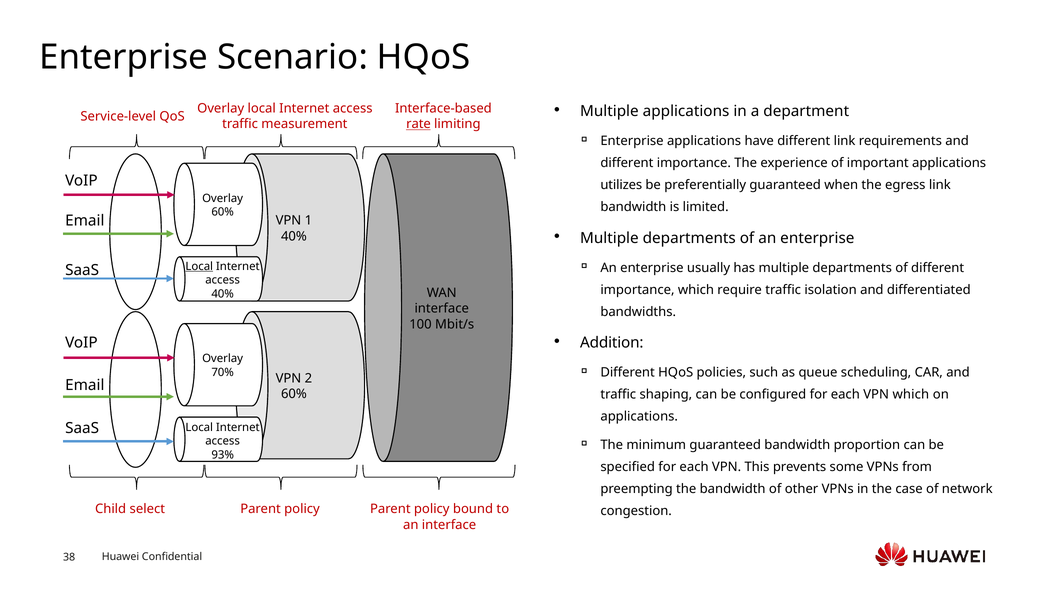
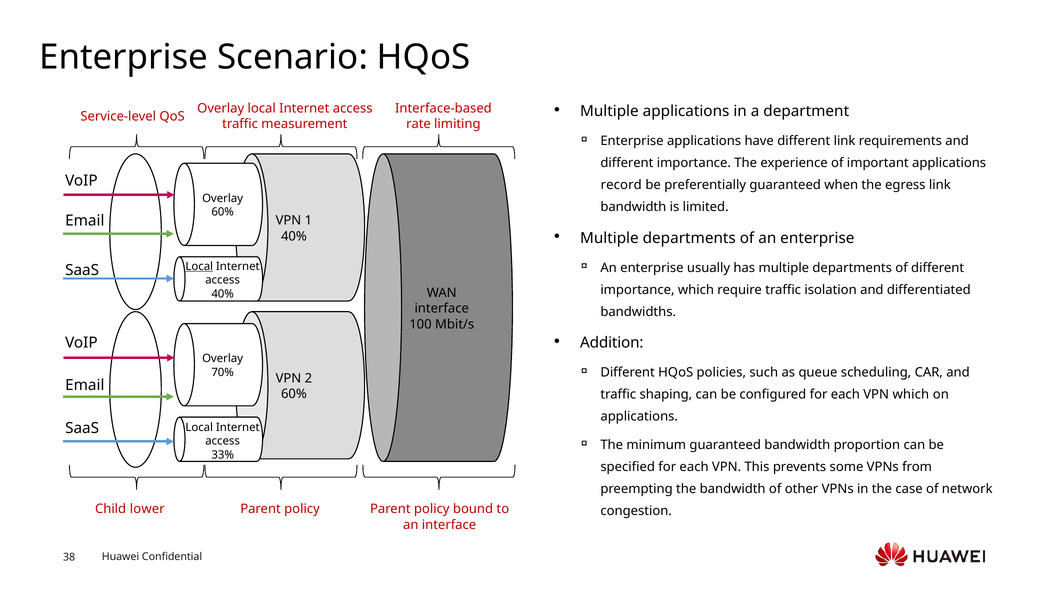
rate underline: present -> none
utilizes: utilizes -> record
93%: 93% -> 33%
select: select -> lower
